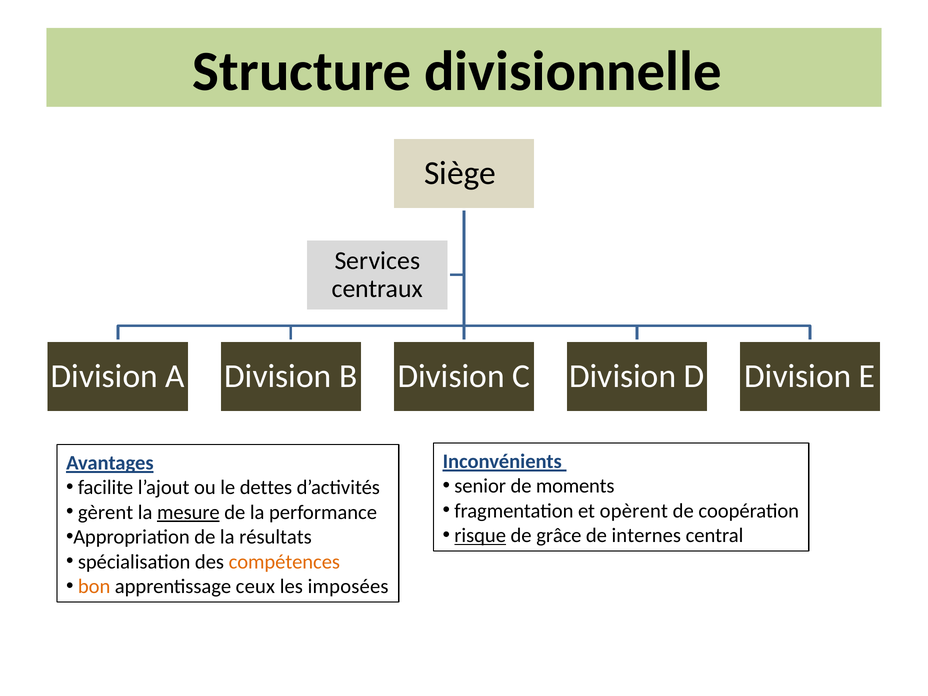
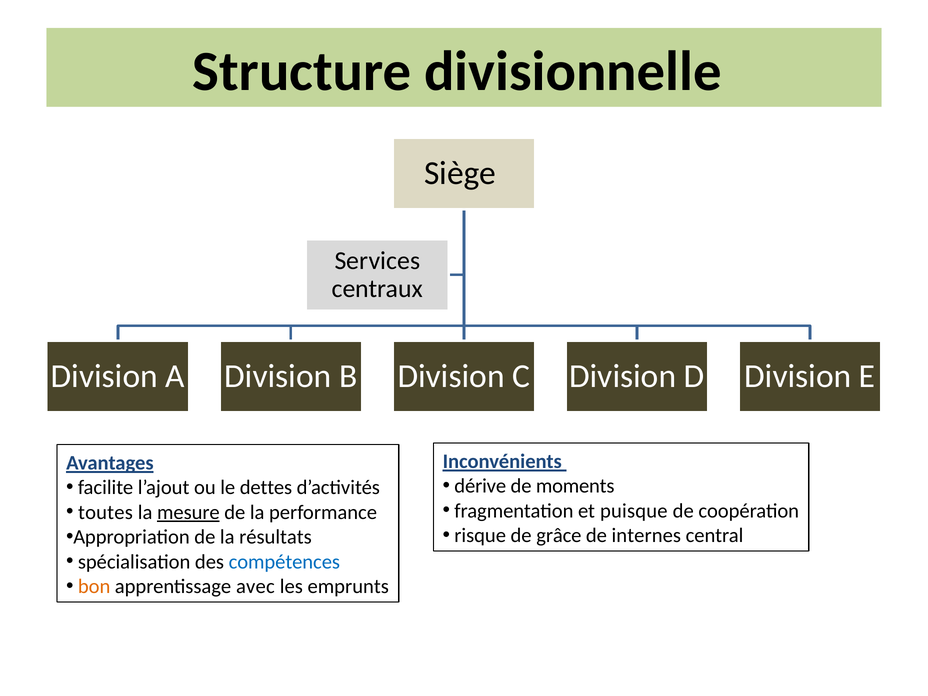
senior: senior -> dérive
opèrent: opèrent -> puisque
gèrent: gèrent -> toutes
risque underline: present -> none
compétences colour: orange -> blue
ceux: ceux -> avec
imposées: imposées -> emprunts
